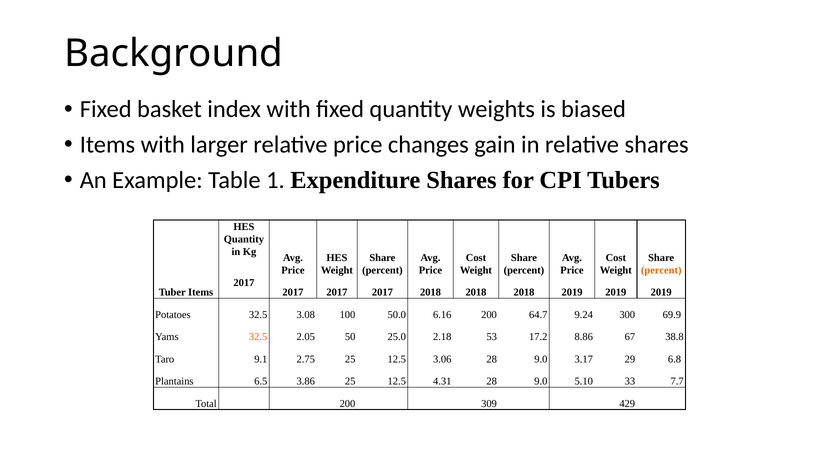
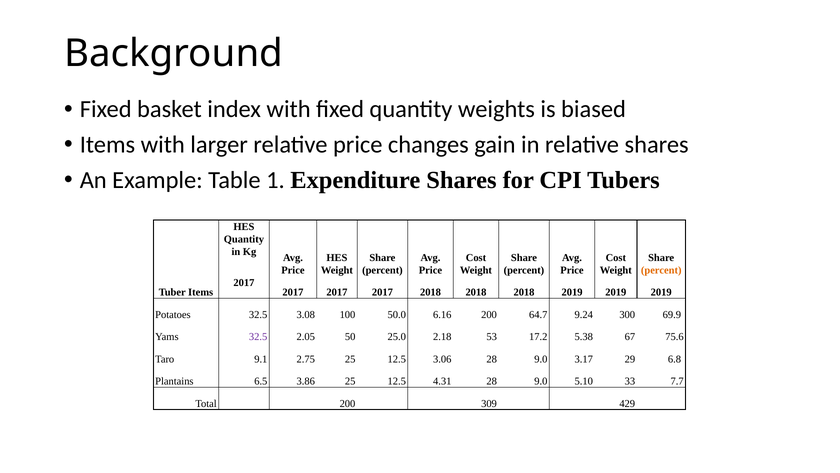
32.5 at (258, 337) colour: orange -> purple
8.86: 8.86 -> 5.38
38.8: 38.8 -> 75.6
